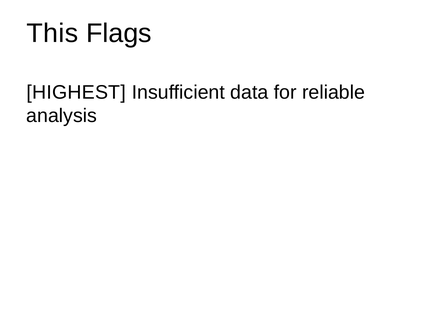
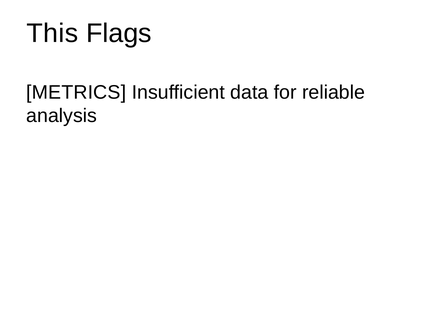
HIGHEST: HIGHEST -> METRICS
